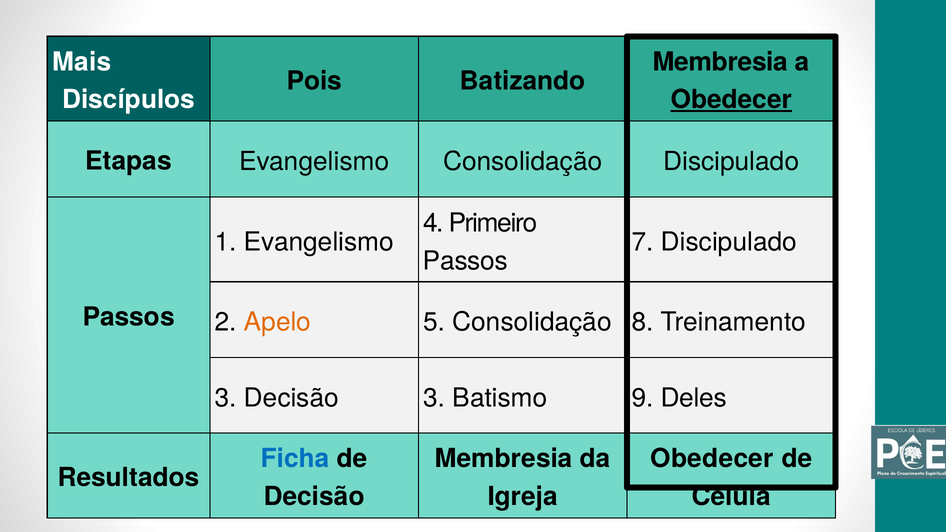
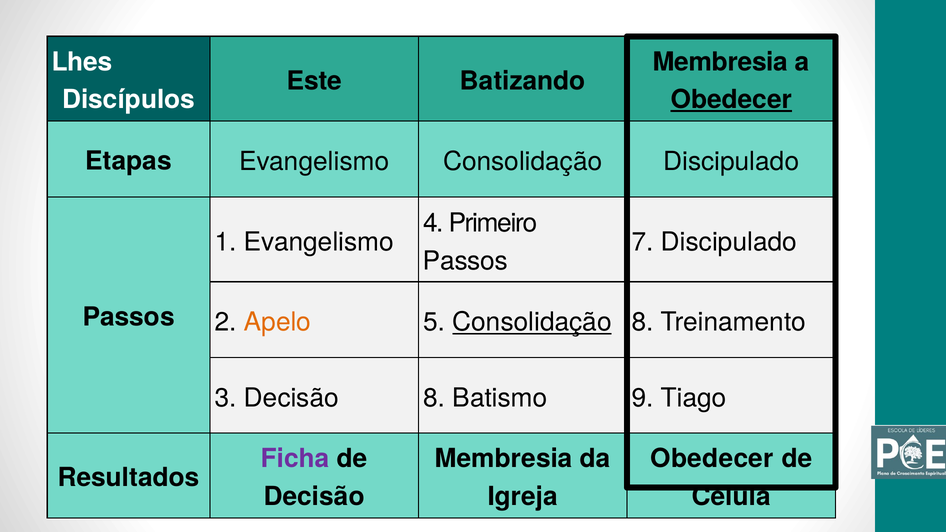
Mais: Mais -> Lhes
Pois: Pois -> Este
Consolidação at (532, 322) underline: none -> present
Decisão 3: 3 -> 8
Deles: Deles -> Tiago
Ficha colour: blue -> purple
